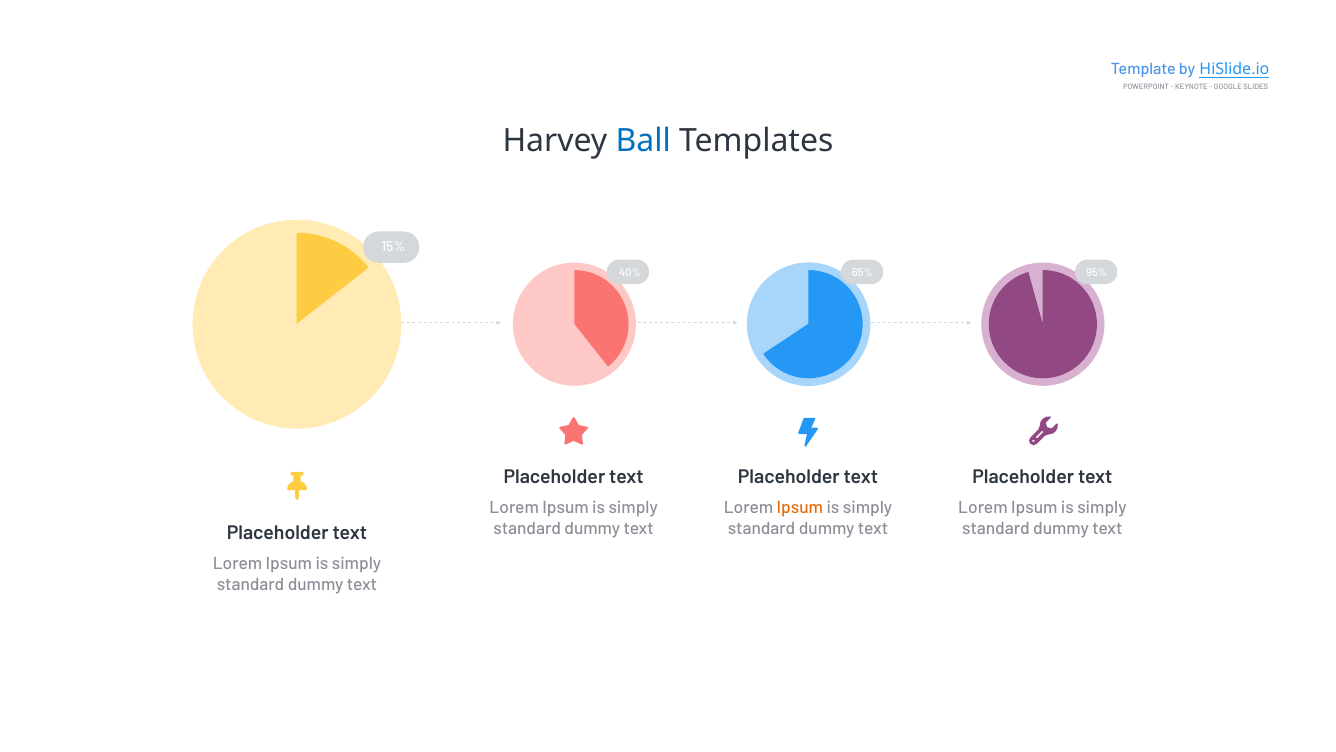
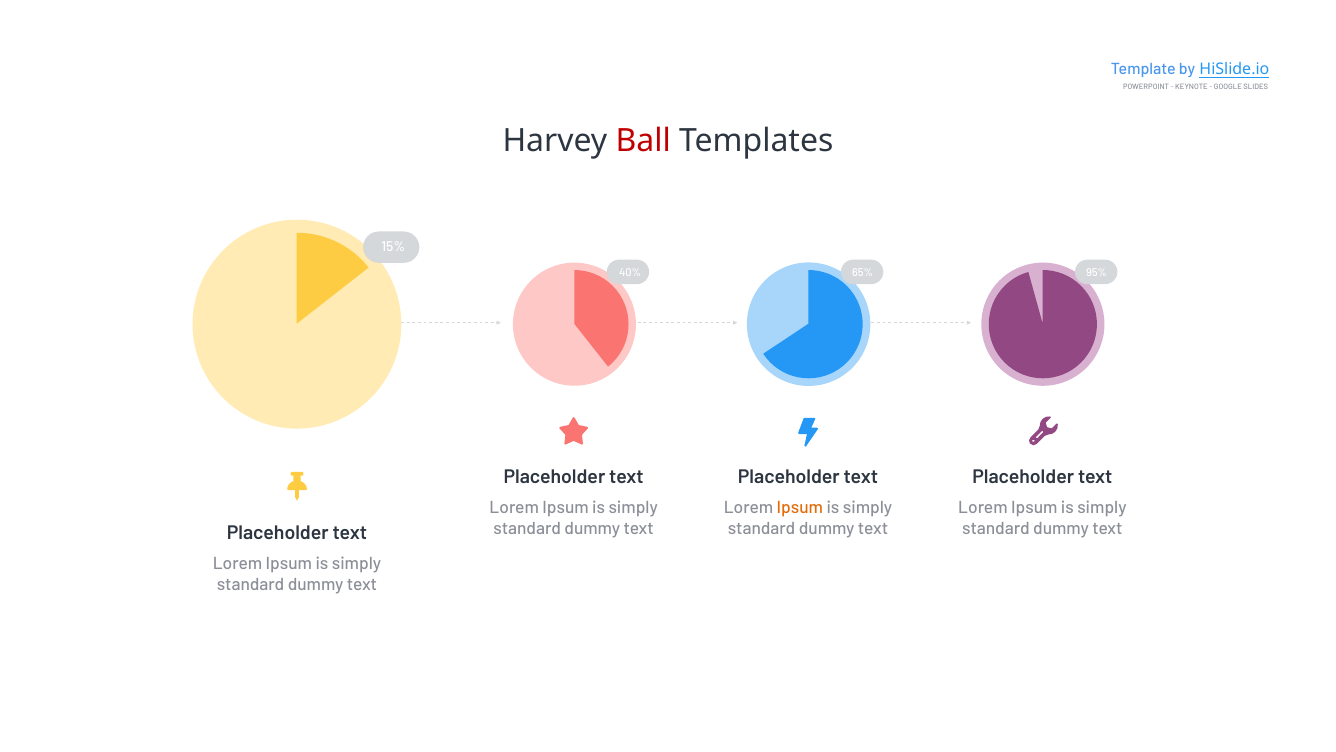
Ball colour: blue -> red
